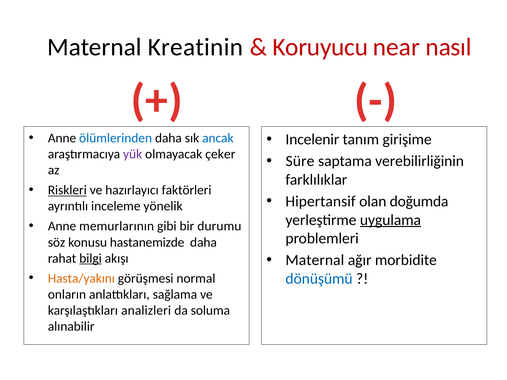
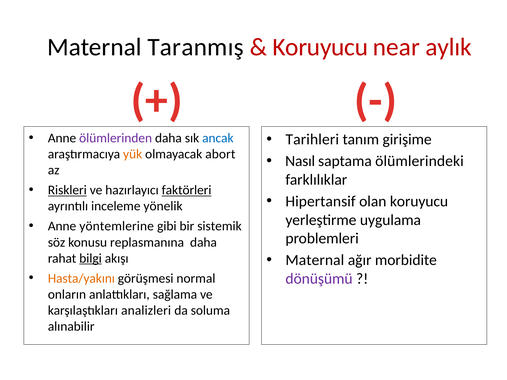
Kreatinin: Kreatinin -> Taranmış
nasıl: nasıl -> aylık
ölümlerinden colour: blue -> purple
Incelenir: Incelenir -> Tarihleri
yük colour: purple -> orange
çeker: çeker -> abort
Süre: Süre -> Nasıl
verebilirliğinin: verebilirliğinin -> ölümlerindeki
faktörleri underline: none -> present
olan doğumda: doğumda -> koruyucu
uygulama underline: present -> none
memurlarının: memurlarının -> yöntemlerine
durumu: durumu -> sistemik
hastanemizde: hastanemizde -> replasmanına
dönüşümü colour: blue -> purple
